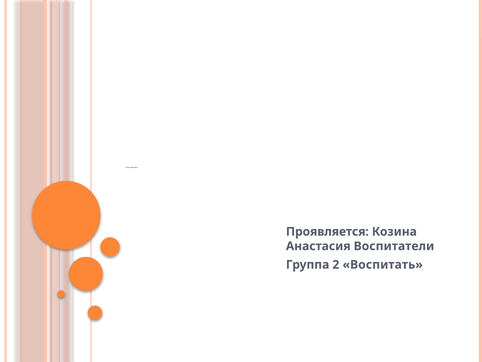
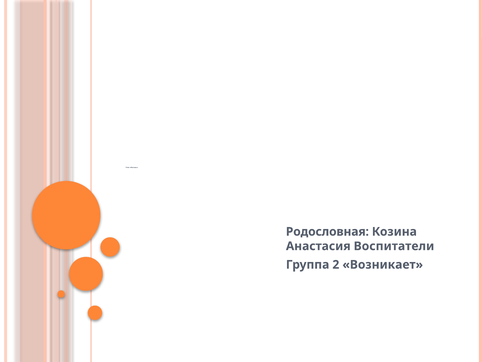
Проявляется: Проявляется -> Родословная
Воспитать: Воспитать -> Возникает
